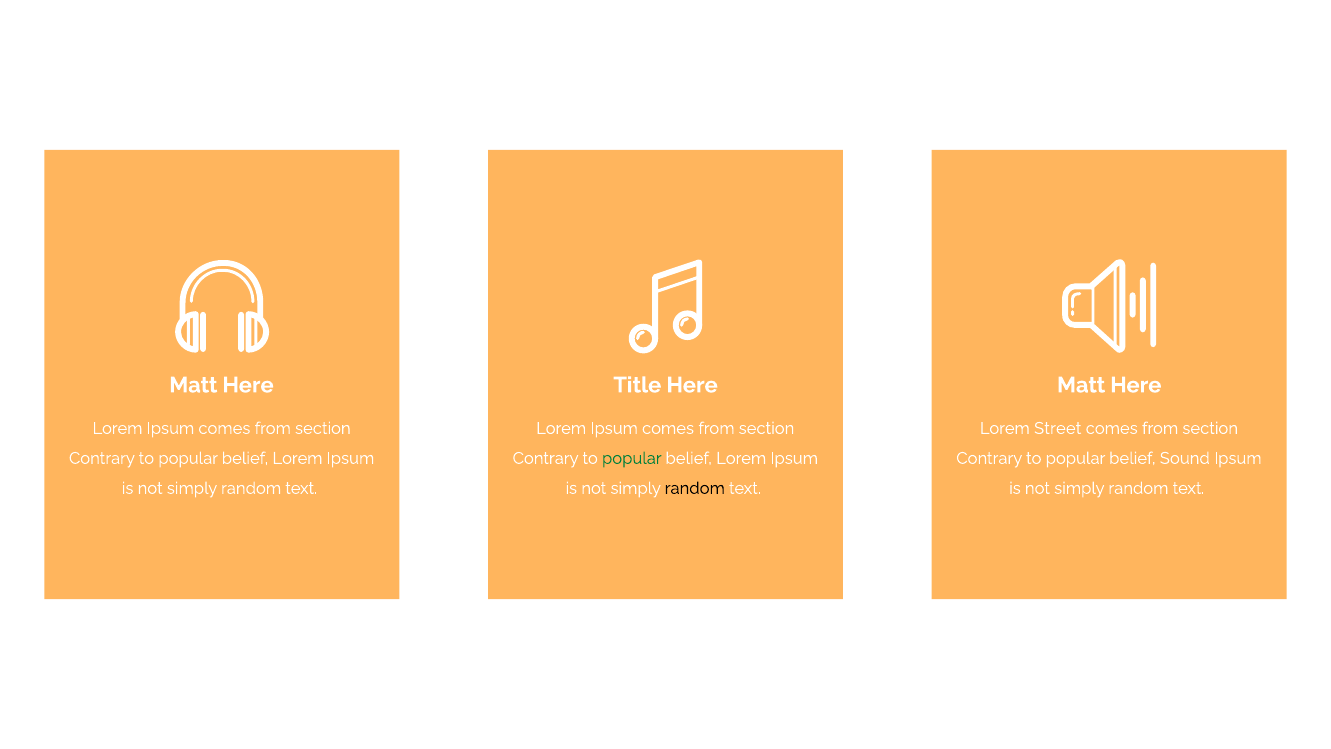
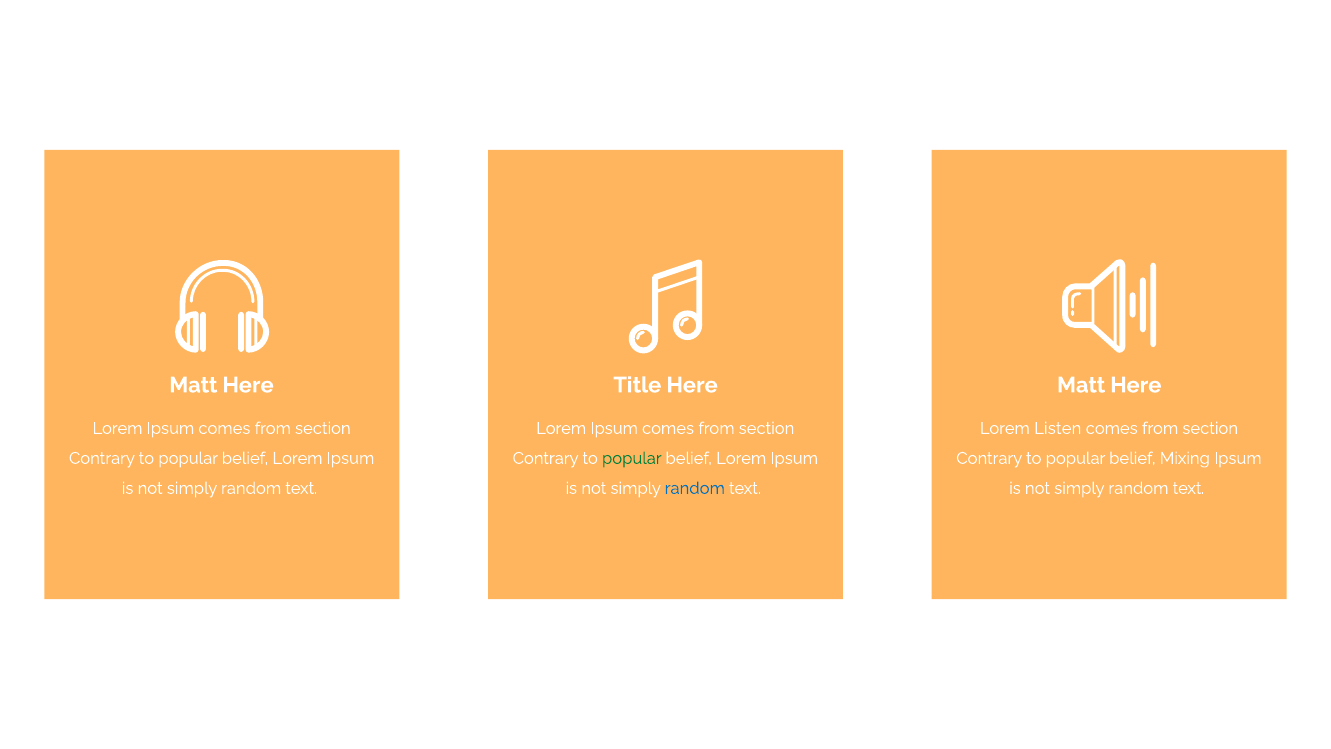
Street: Street -> Listen
Sound: Sound -> Mixing
random at (695, 488) colour: black -> blue
